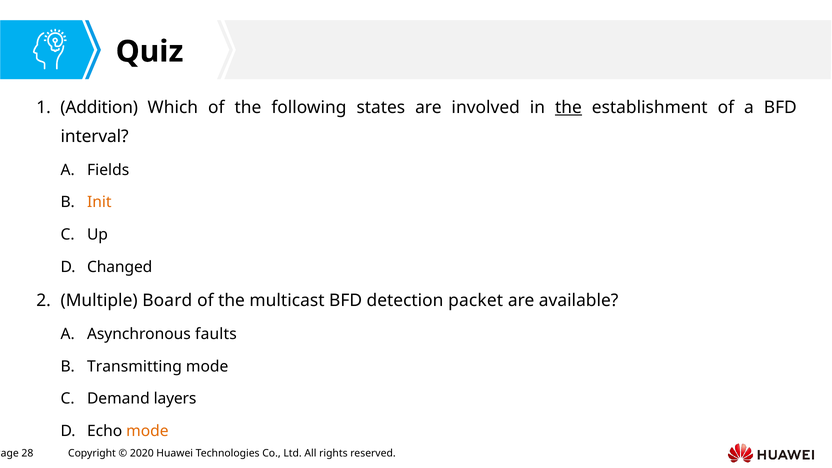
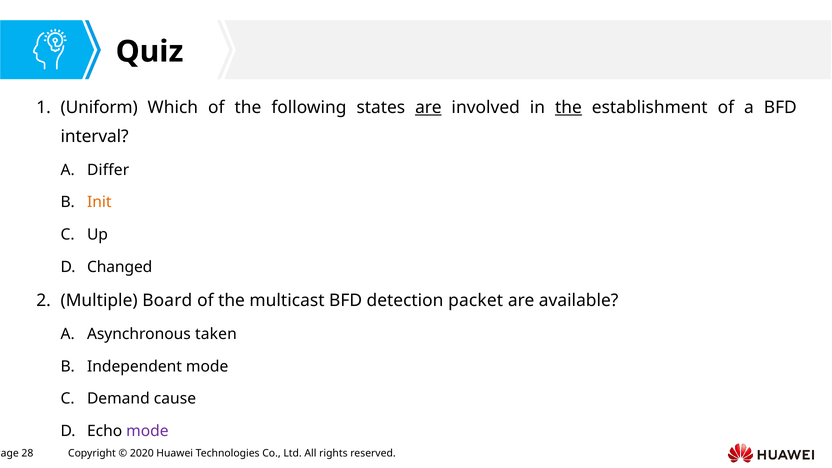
Addition: Addition -> Uniform
are at (428, 107) underline: none -> present
Fields: Fields -> Differ
faults: faults -> taken
Transmitting: Transmitting -> Independent
layers: layers -> cause
mode at (147, 431) colour: orange -> purple
